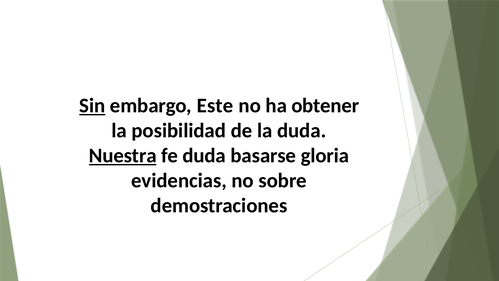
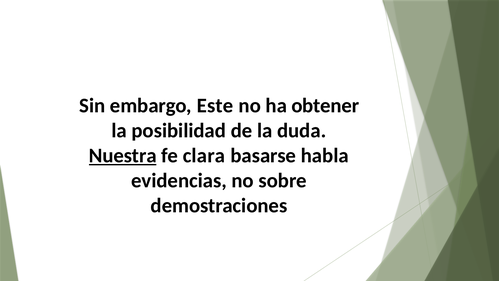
Sin underline: present -> none
fe duda: duda -> clara
gloria: gloria -> habla
